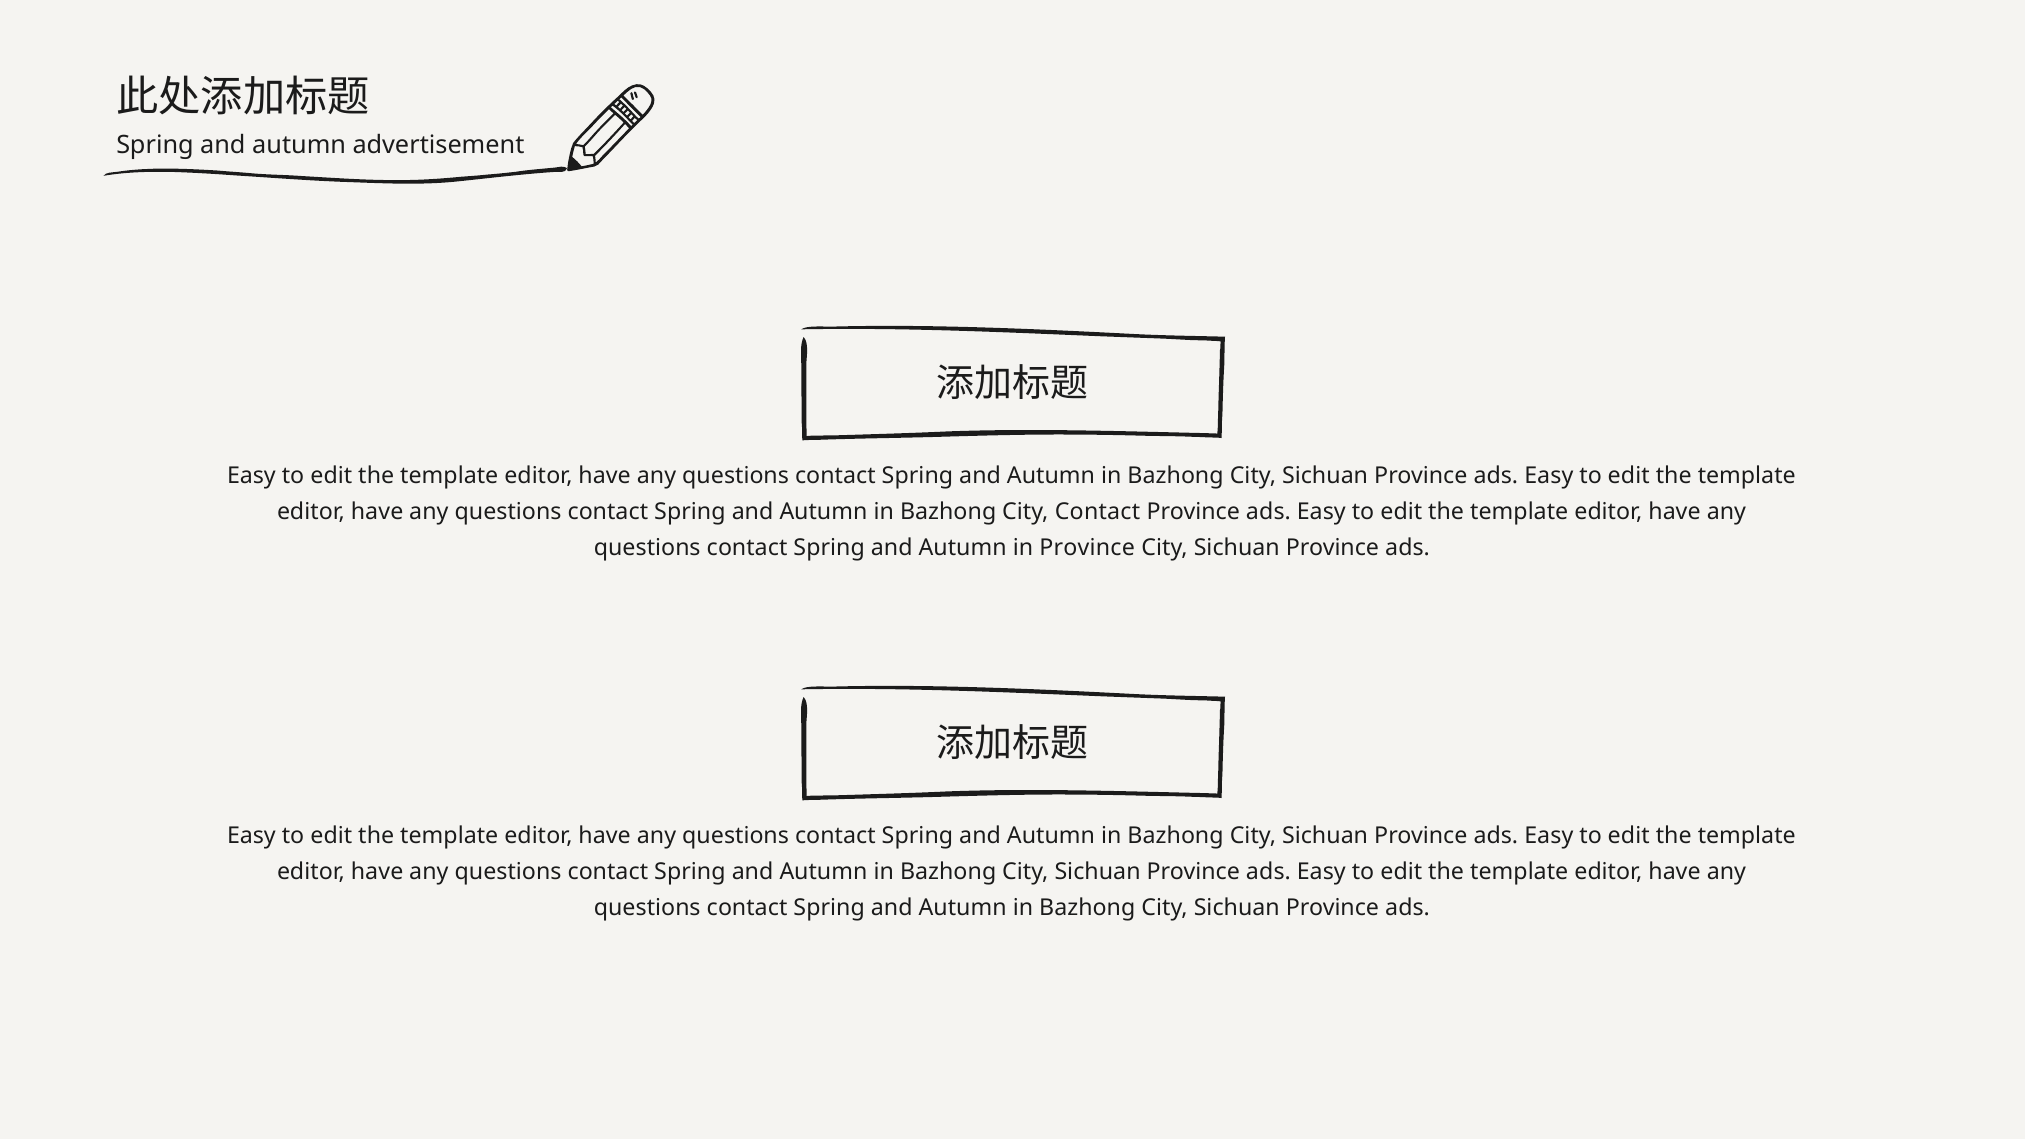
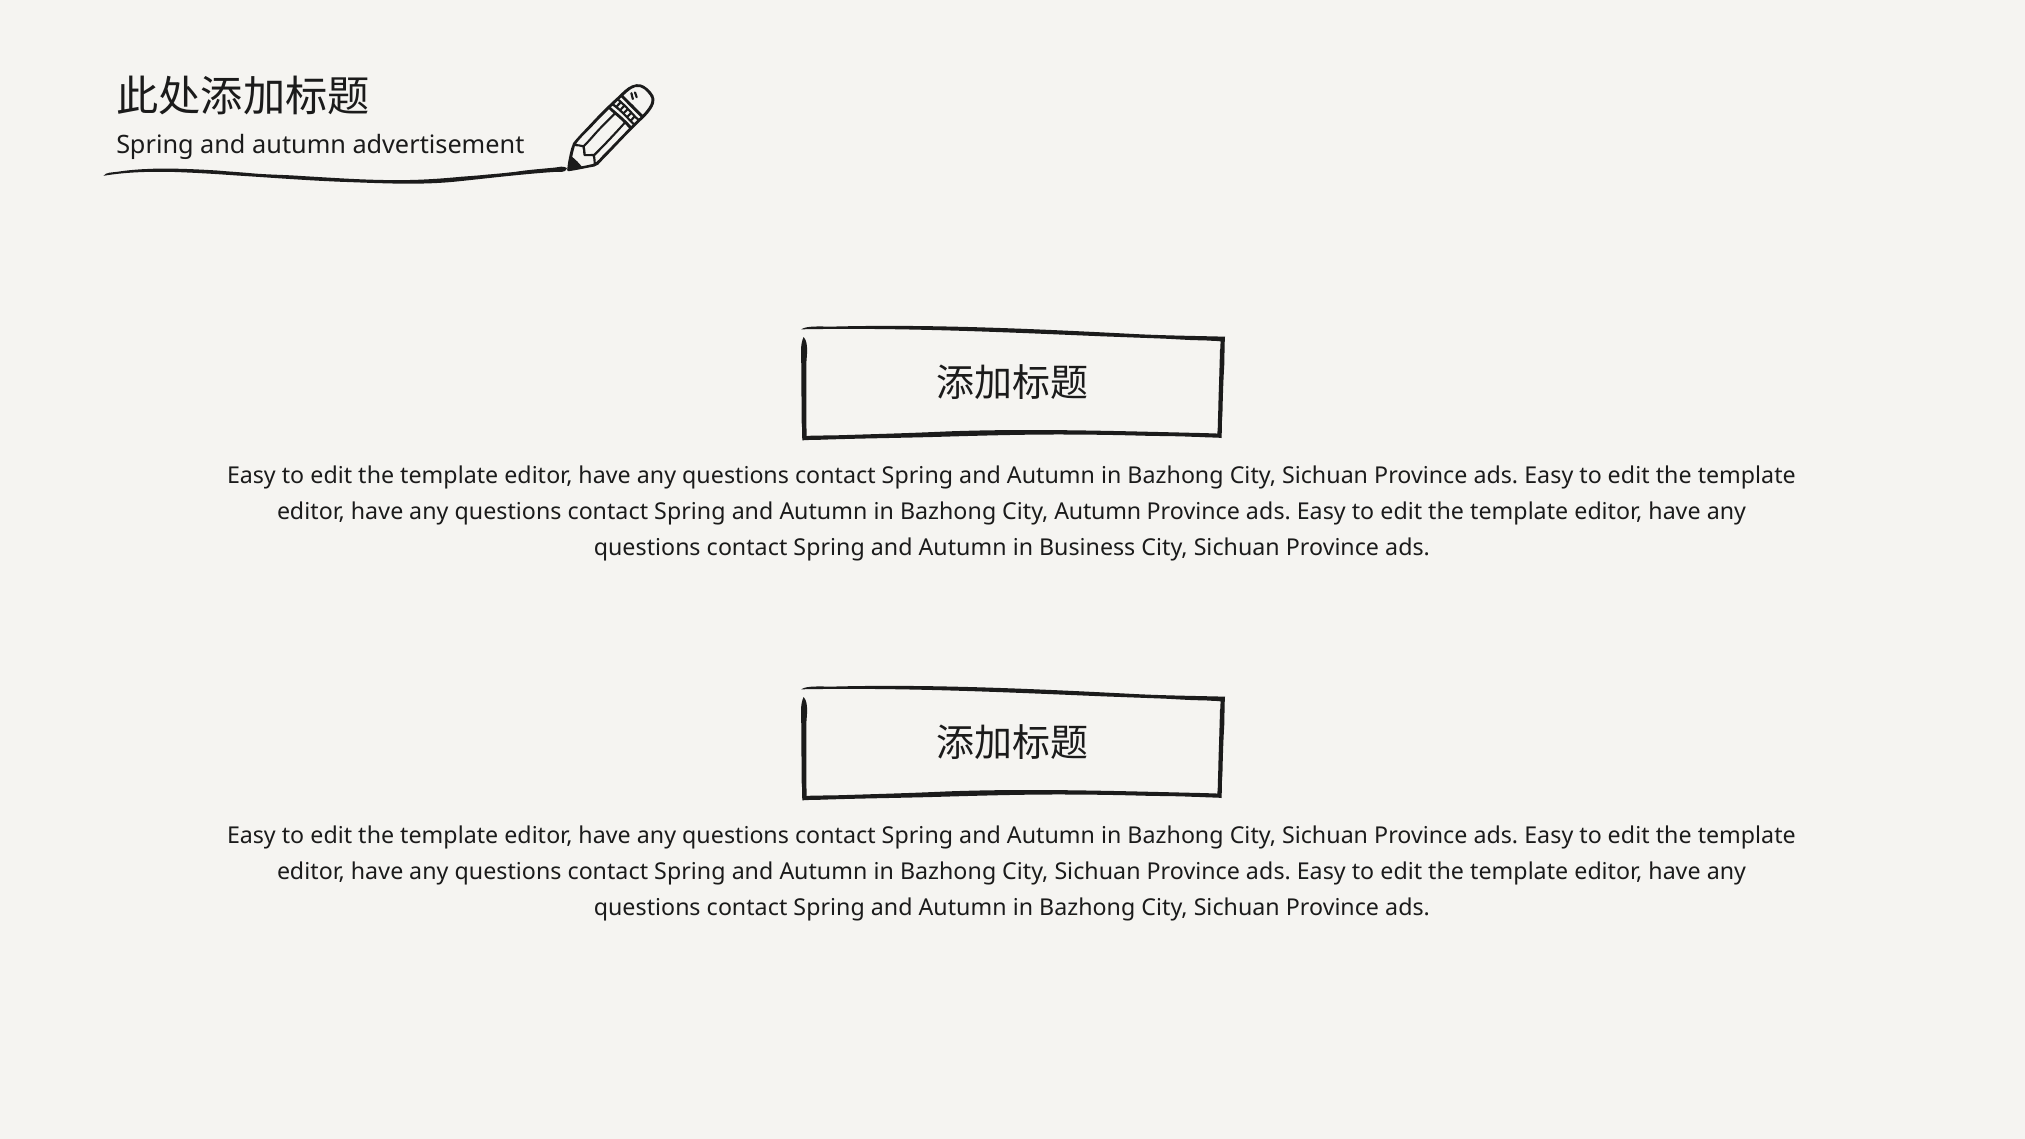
City Contact: Contact -> Autumn
in Province: Province -> Business
